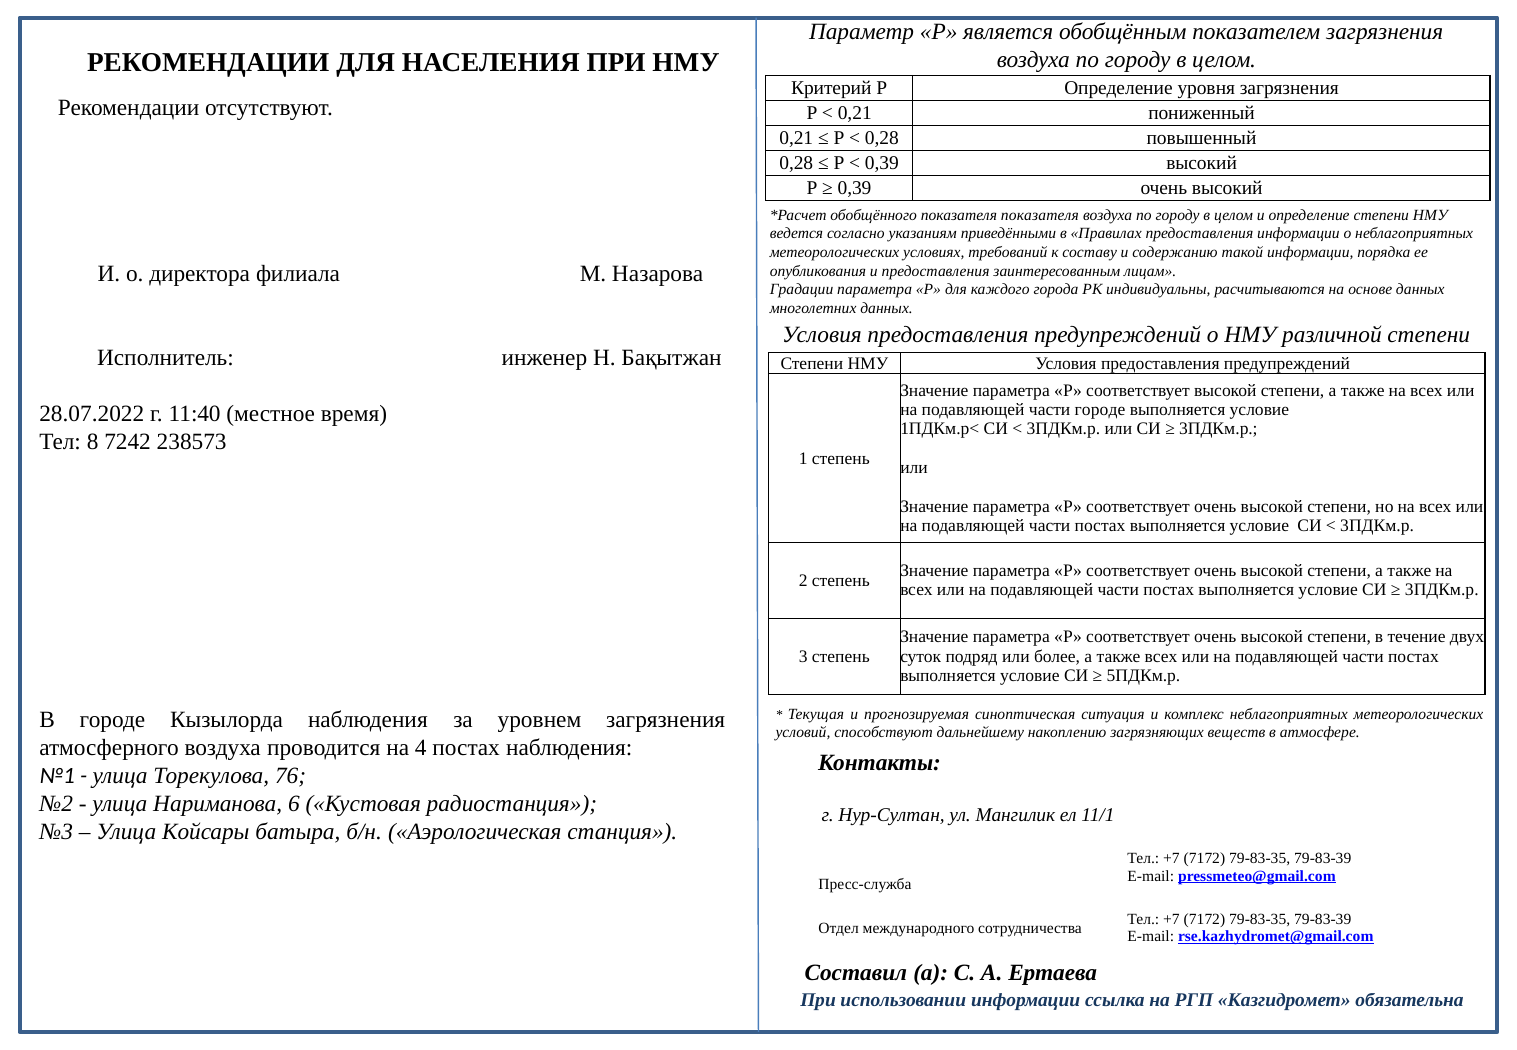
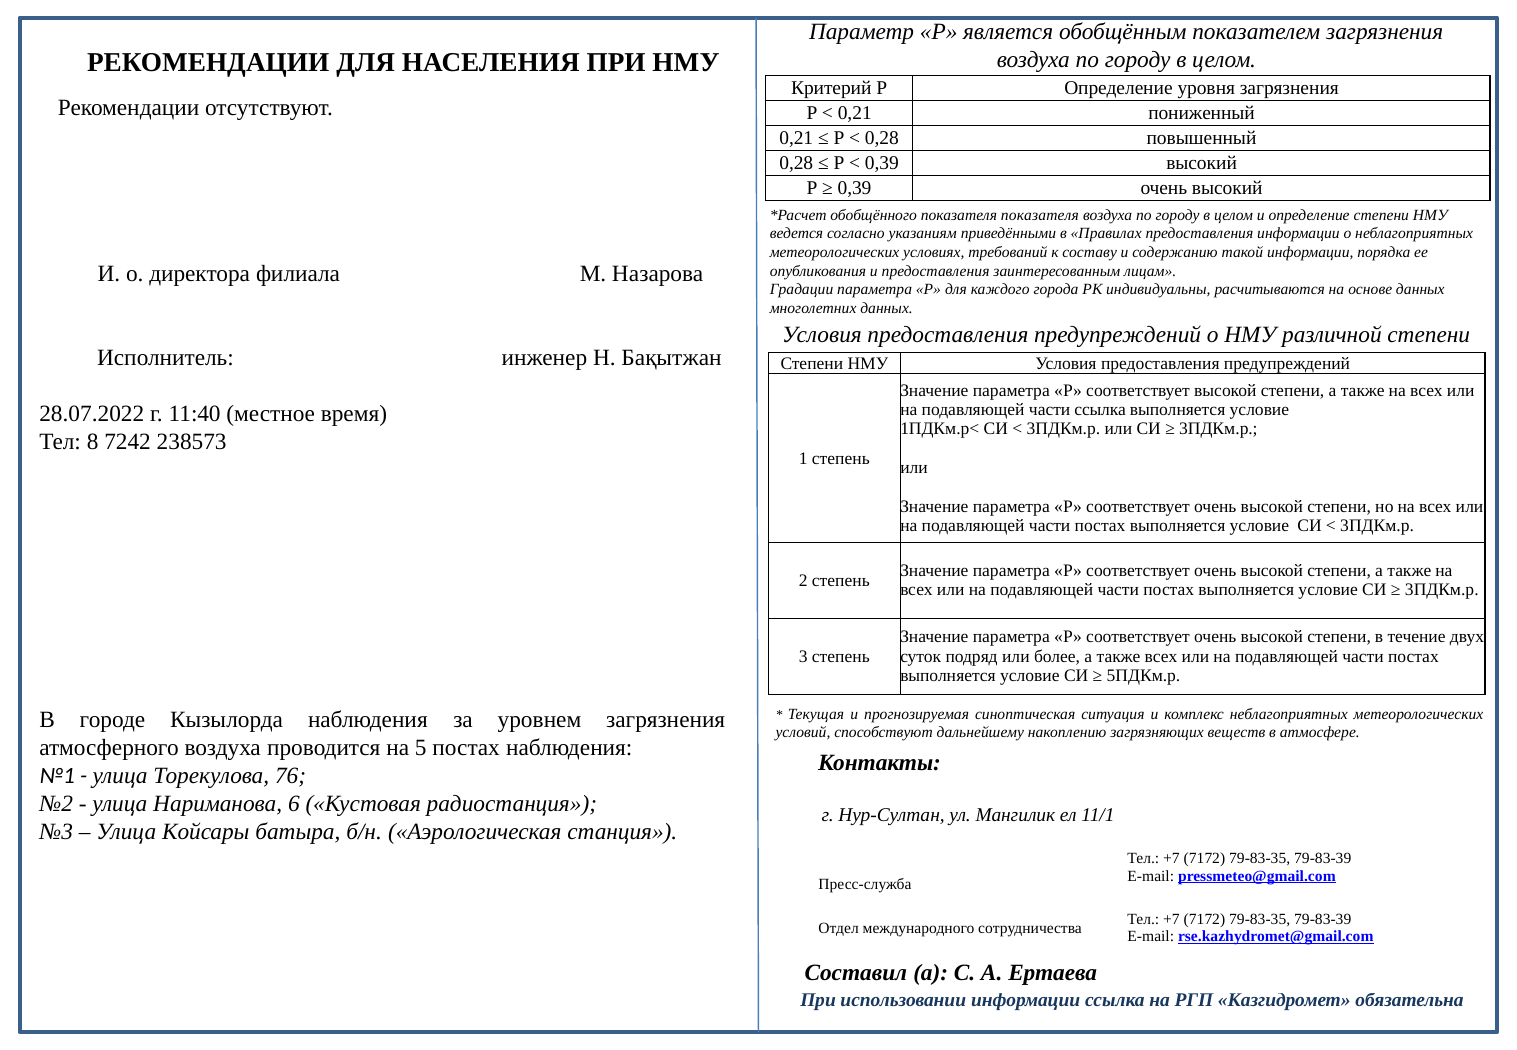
части городе: городе -> ссылка
4: 4 -> 5
